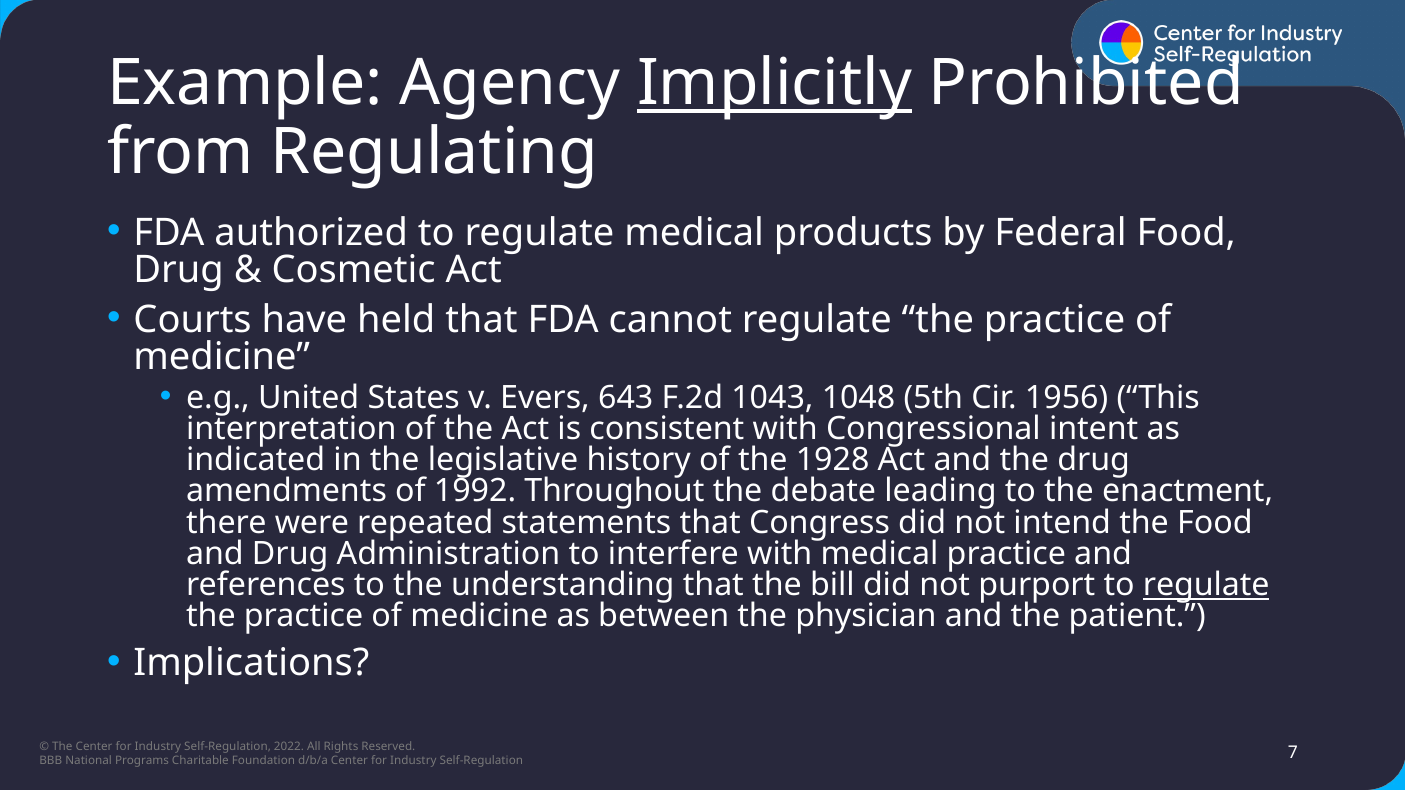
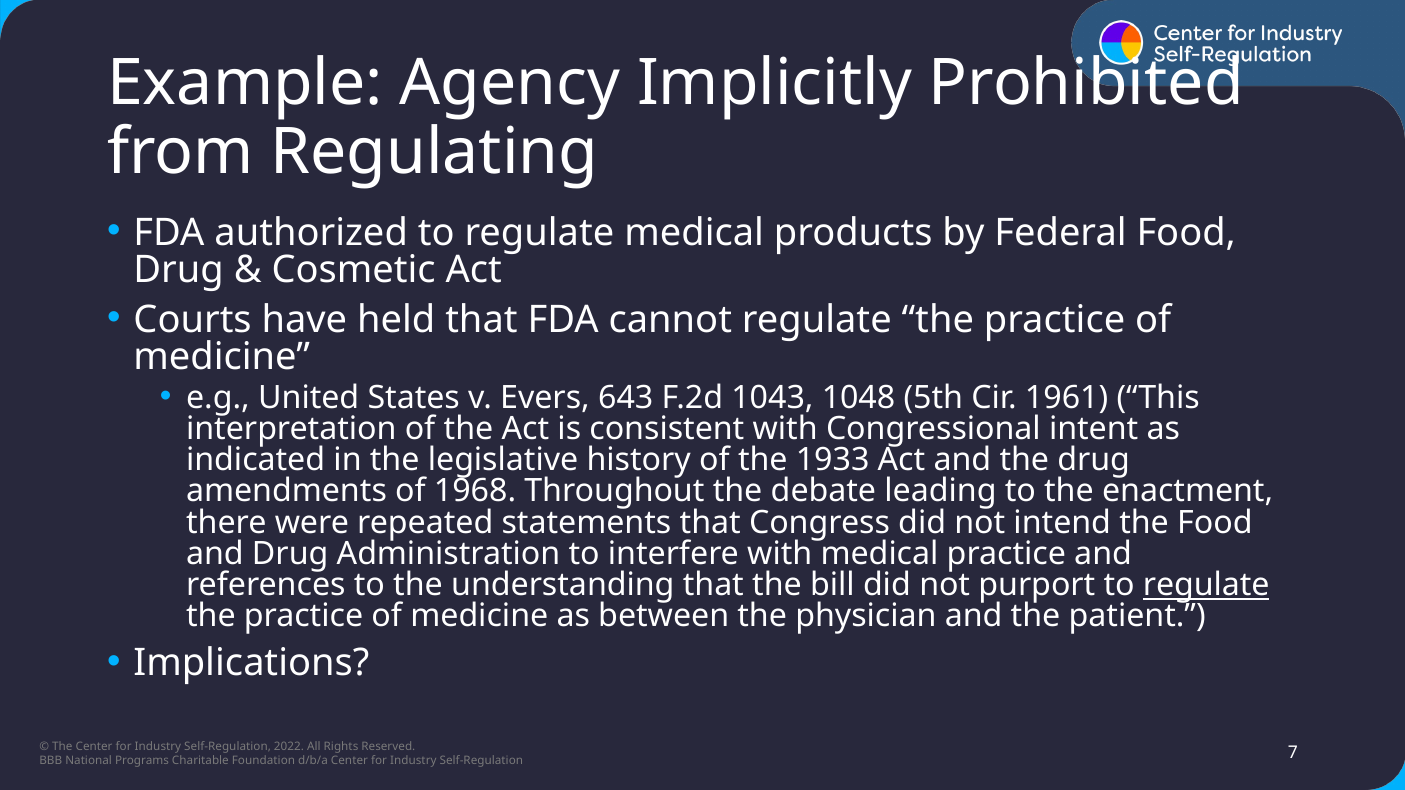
Implicitly underline: present -> none
1956: 1956 -> 1961
1928: 1928 -> 1933
1992: 1992 -> 1968
